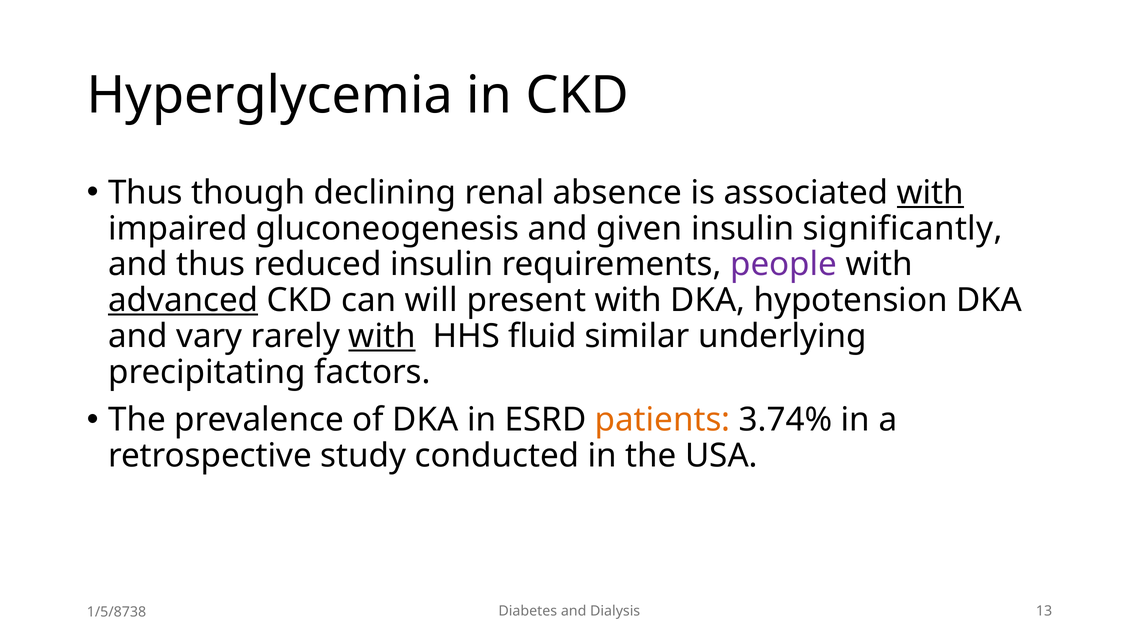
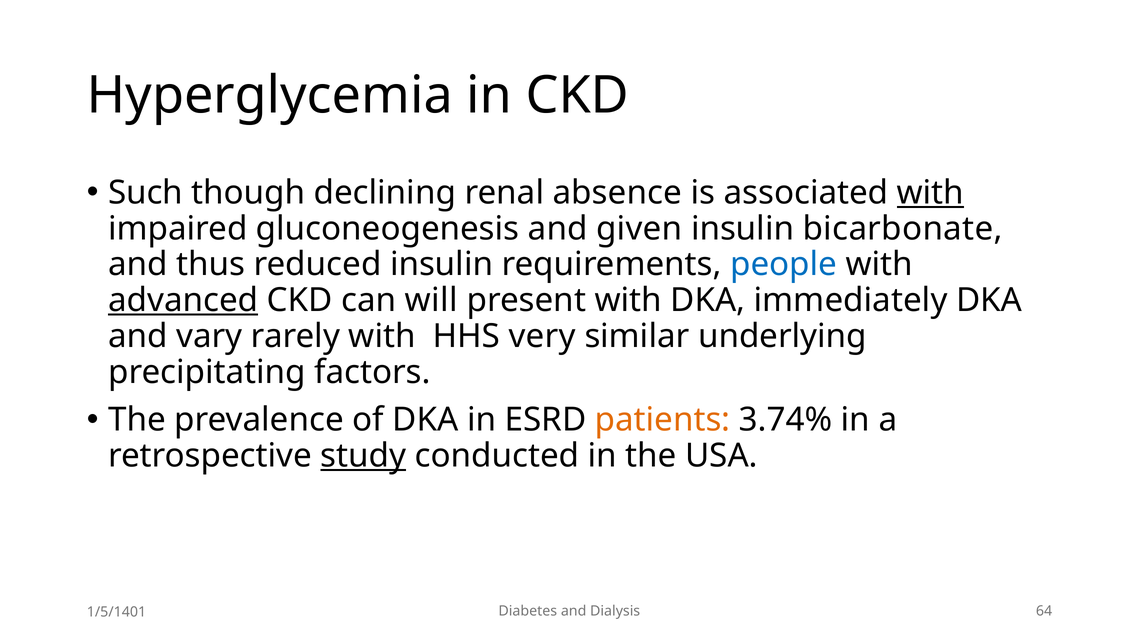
Thus at (146, 193): Thus -> Such
significantly: significantly -> bicarbonate
people colour: purple -> blue
hypotension: hypotension -> immediately
with at (382, 336) underline: present -> none
fluid: fluid -> very
study underline: none -> present
13: 13 -> 64
1/5/8738: 1/5/8738 -> 1/5/1401
